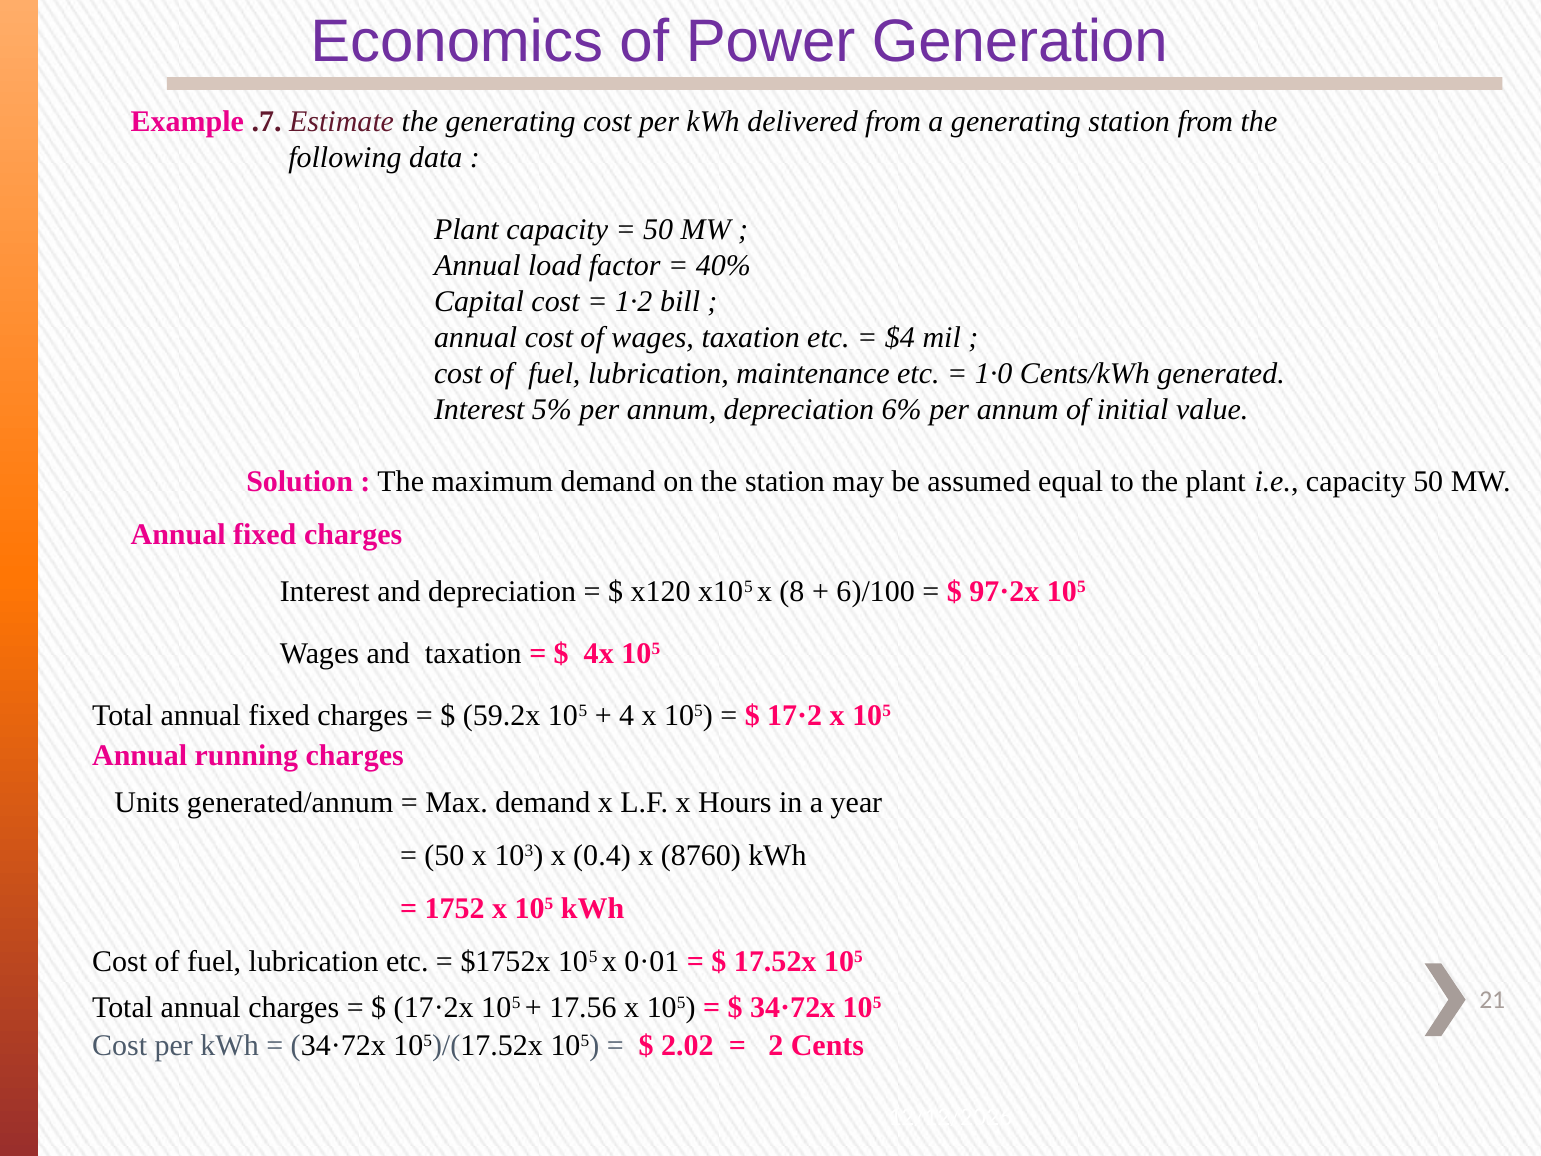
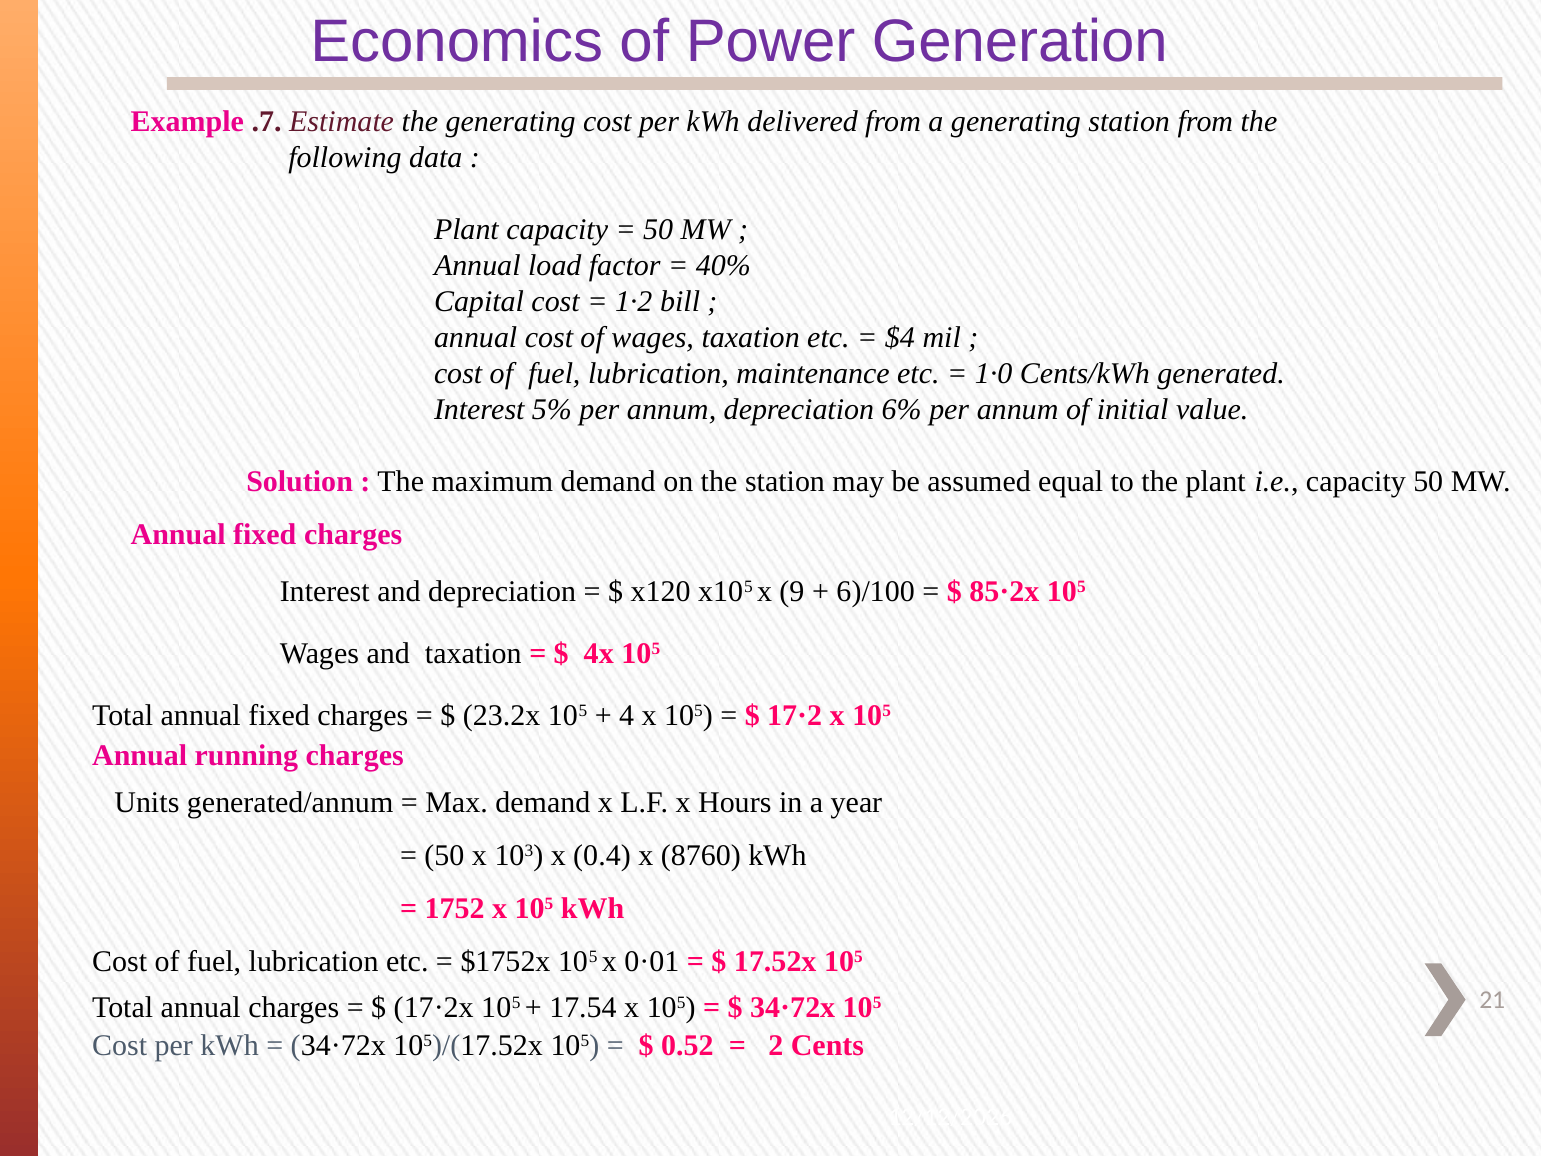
8: 8 -> 9
97·2x: 97·2x -> 85·2x
59.2x: 59.2x -> 23.2x
17.56: 17.56 -> 17.54
2.02: 2.02 -> 0.52
